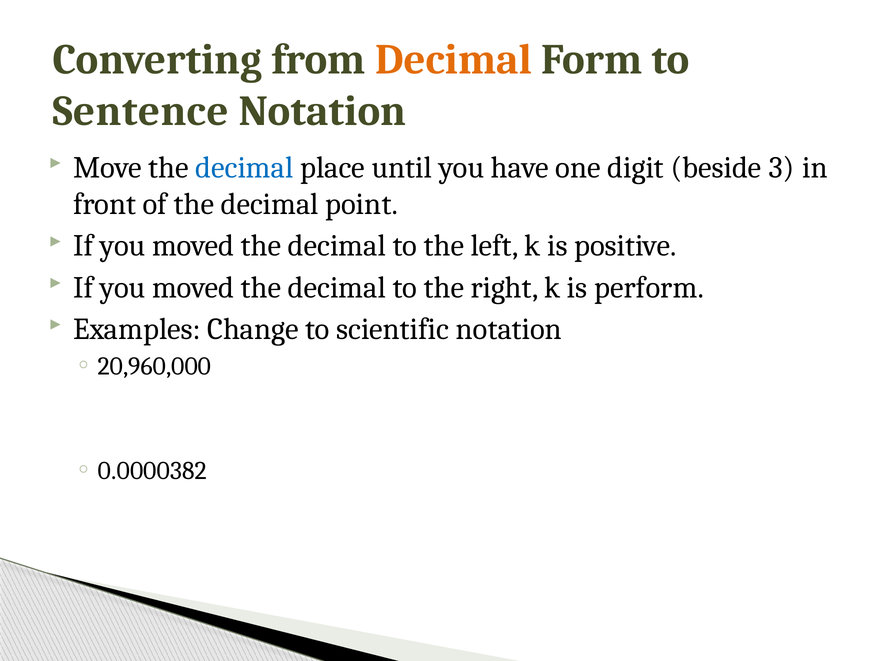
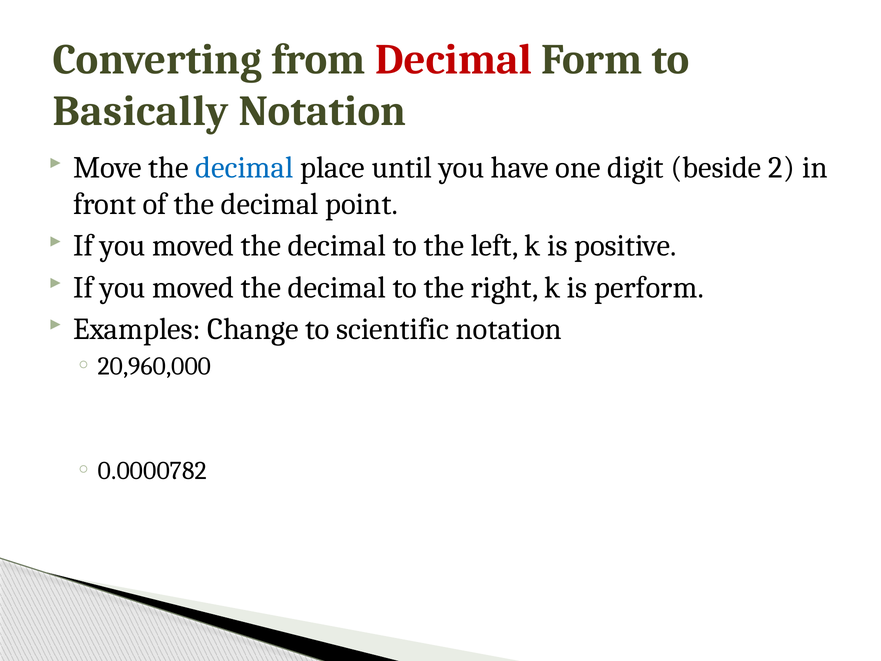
Decimal at (454, 59) colour: orange -> red
Sentence: Sentence -> Basically
3: 3 -> 2
0.0000382: 0.0000382 -> 0.0000782
